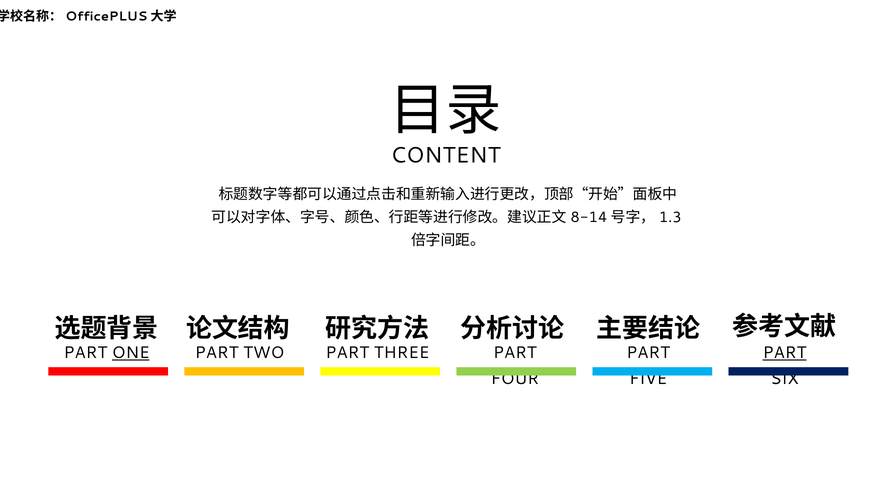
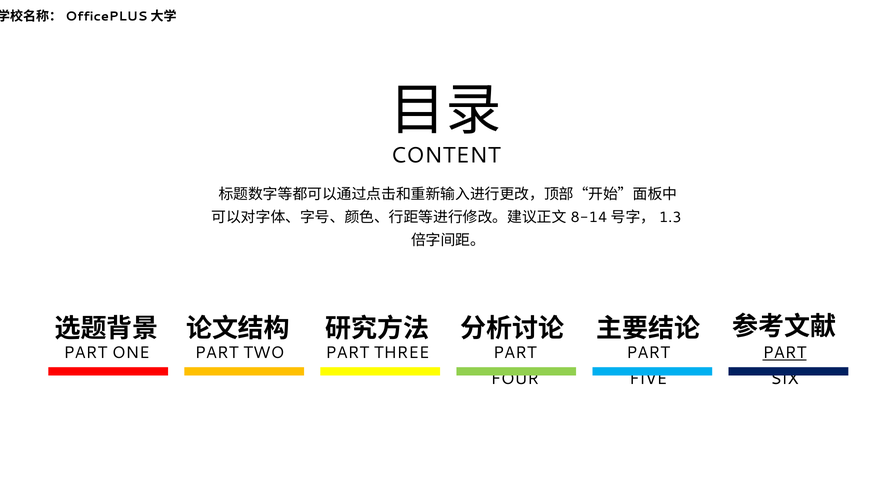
ONE underline: present -> none
